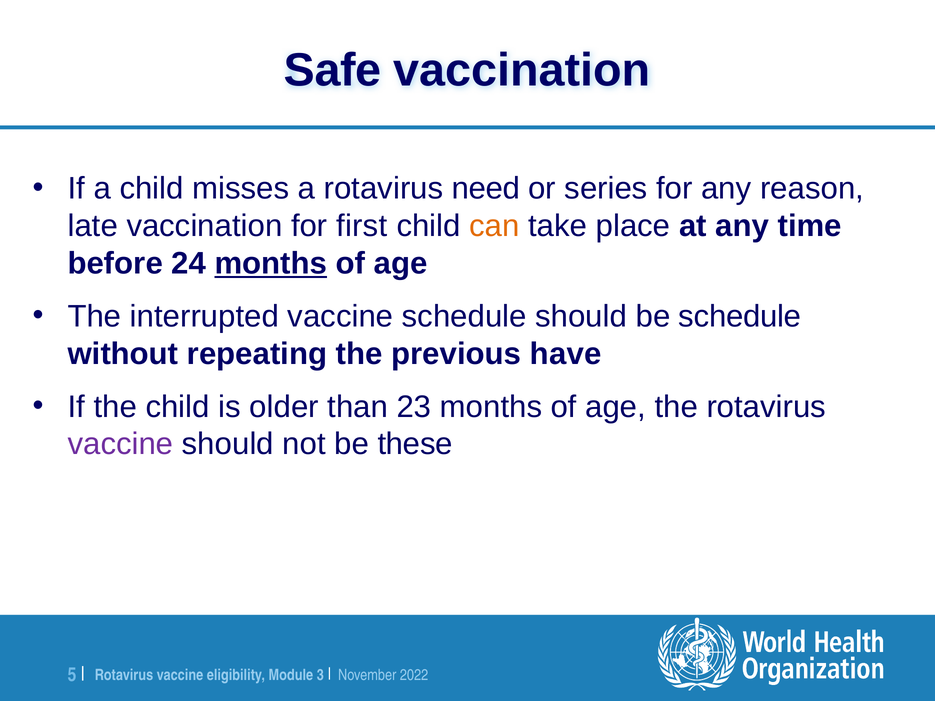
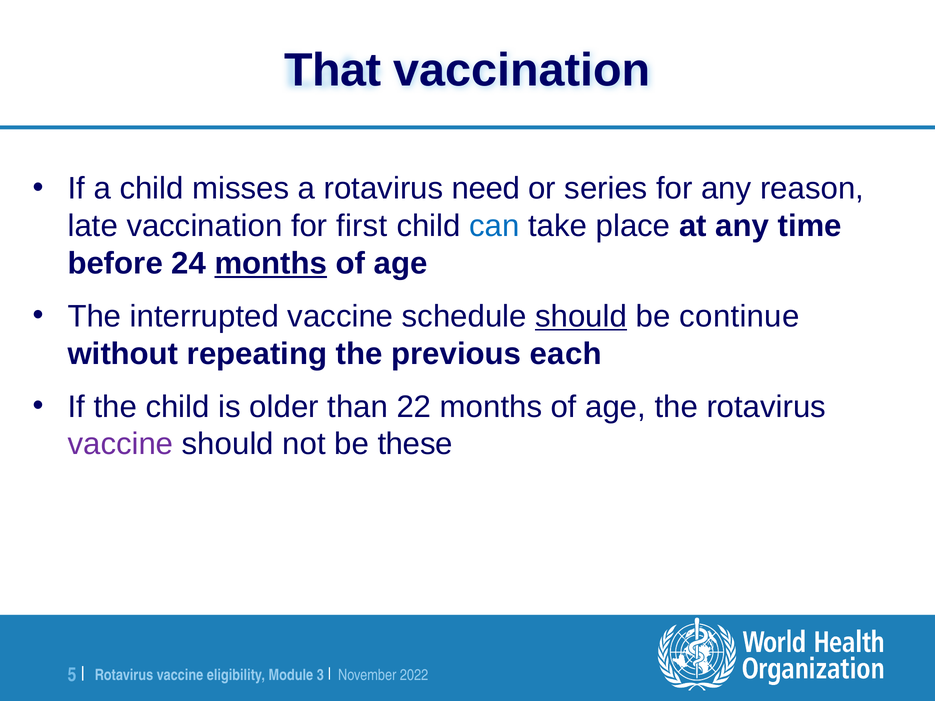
Safe: Safe -> That
can colour: orange -> blue
should at (581, 317) underline: none -> present
be schedule: schedule -> continue
have: have -> each
23: 23 -> 22
